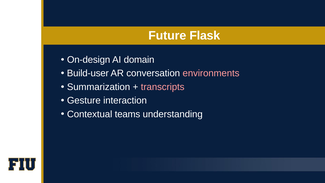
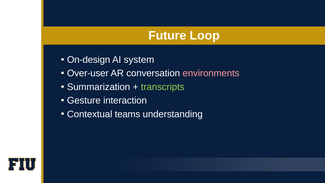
Flask: Flask -> Loop
domain: domain -> system
Build-user: Build-user -> Over-user
transcripts colour: pink -> light green
